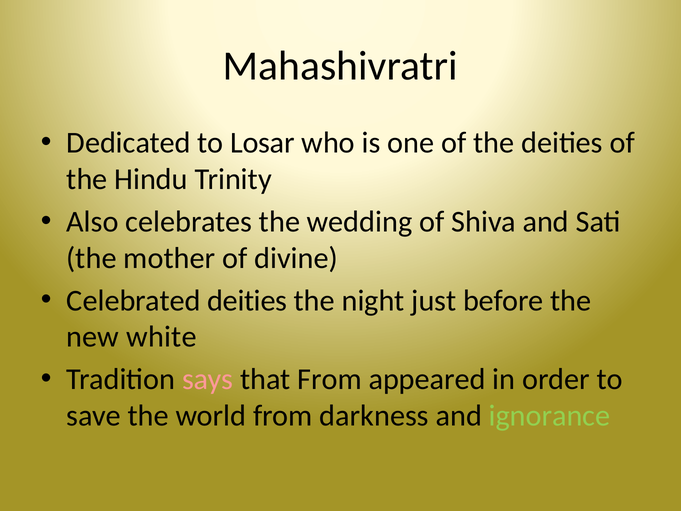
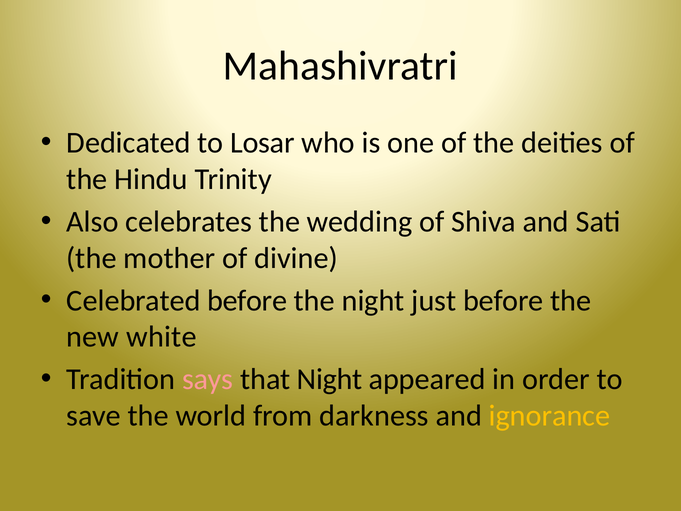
Celebrated deities: deities -> before
that From: From -> Night
ignorance colour: light green -> yellow
